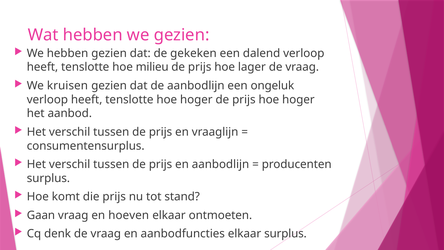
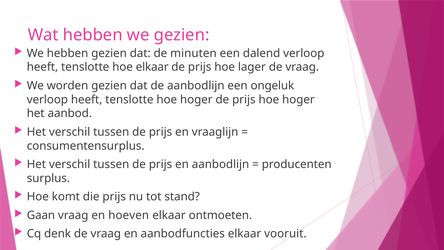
gekeken: gekeken -> minuten
hoe milieu: milieu -> elkaar
kruisen: kruisen -> worden
elkaar surplus: surplus -> vooruit
